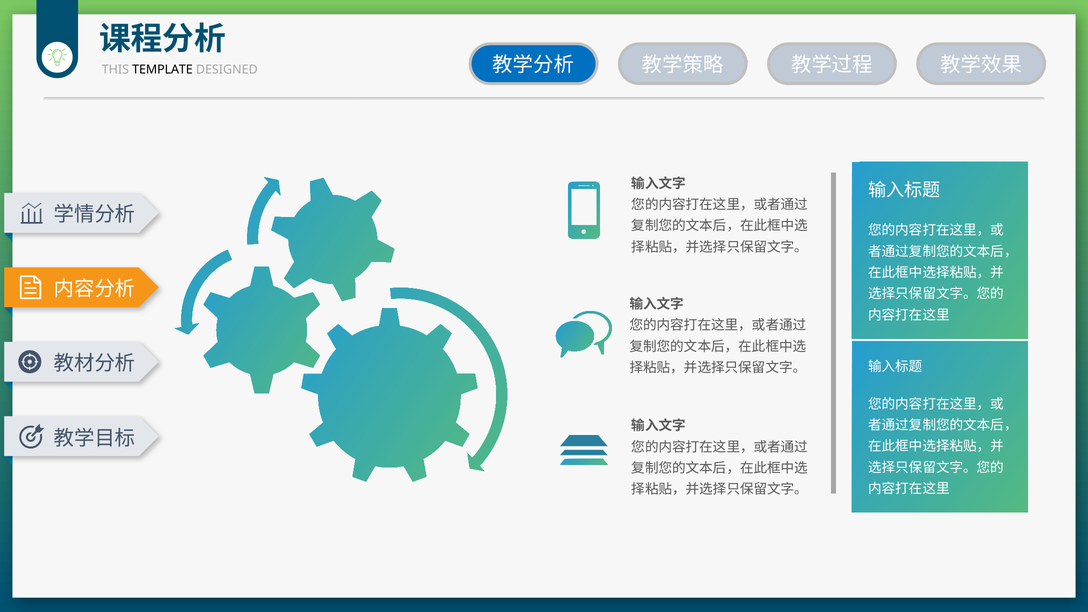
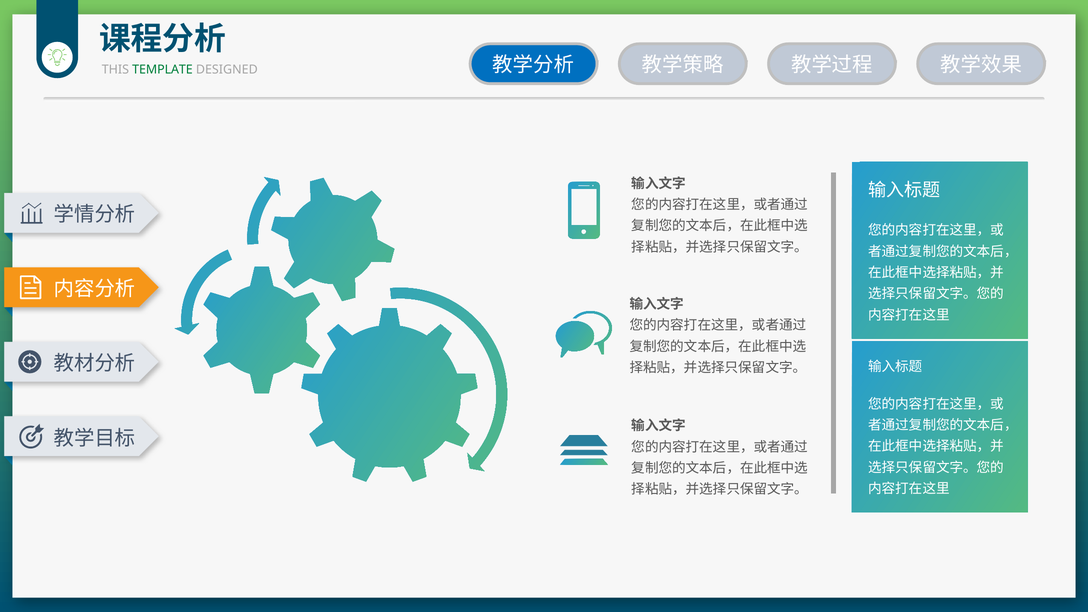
TEMPLATE colour: black -> green
